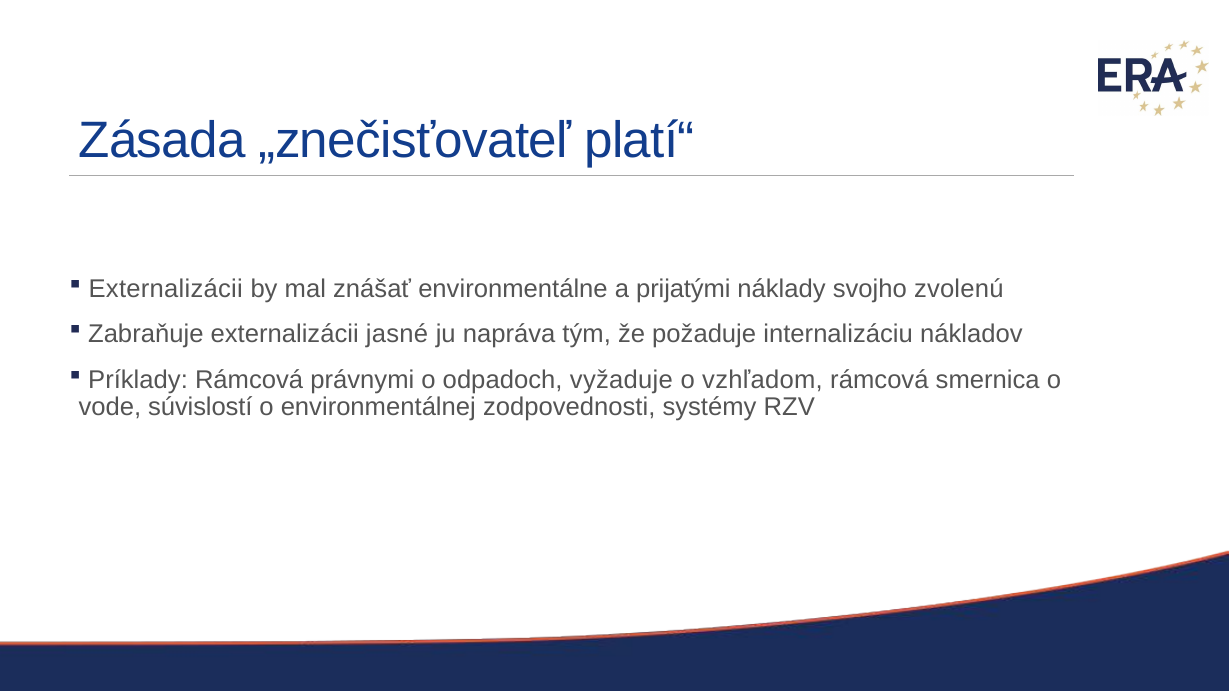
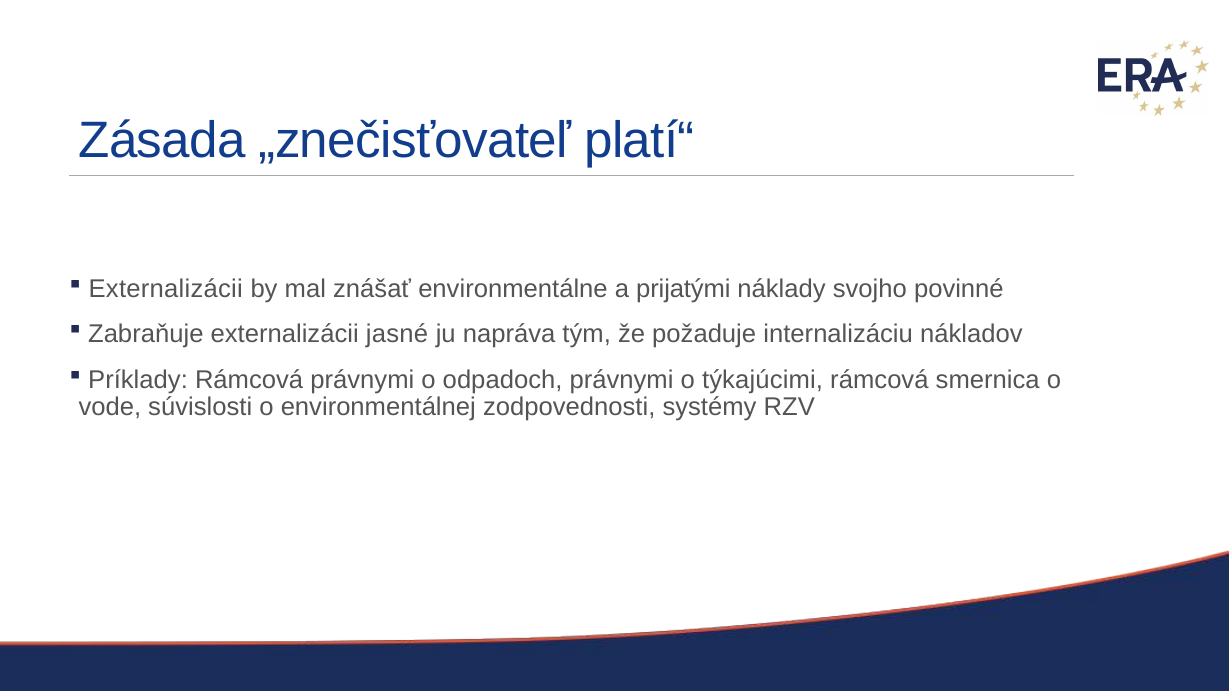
zvolenú: zvolenú -> povinné
odpadoch vyžaduje: vyžaduje -> právnymi
vzhľadom: vzhľadom -> týkajúcimi
súvislostí: súvislostí -> súvislosti
